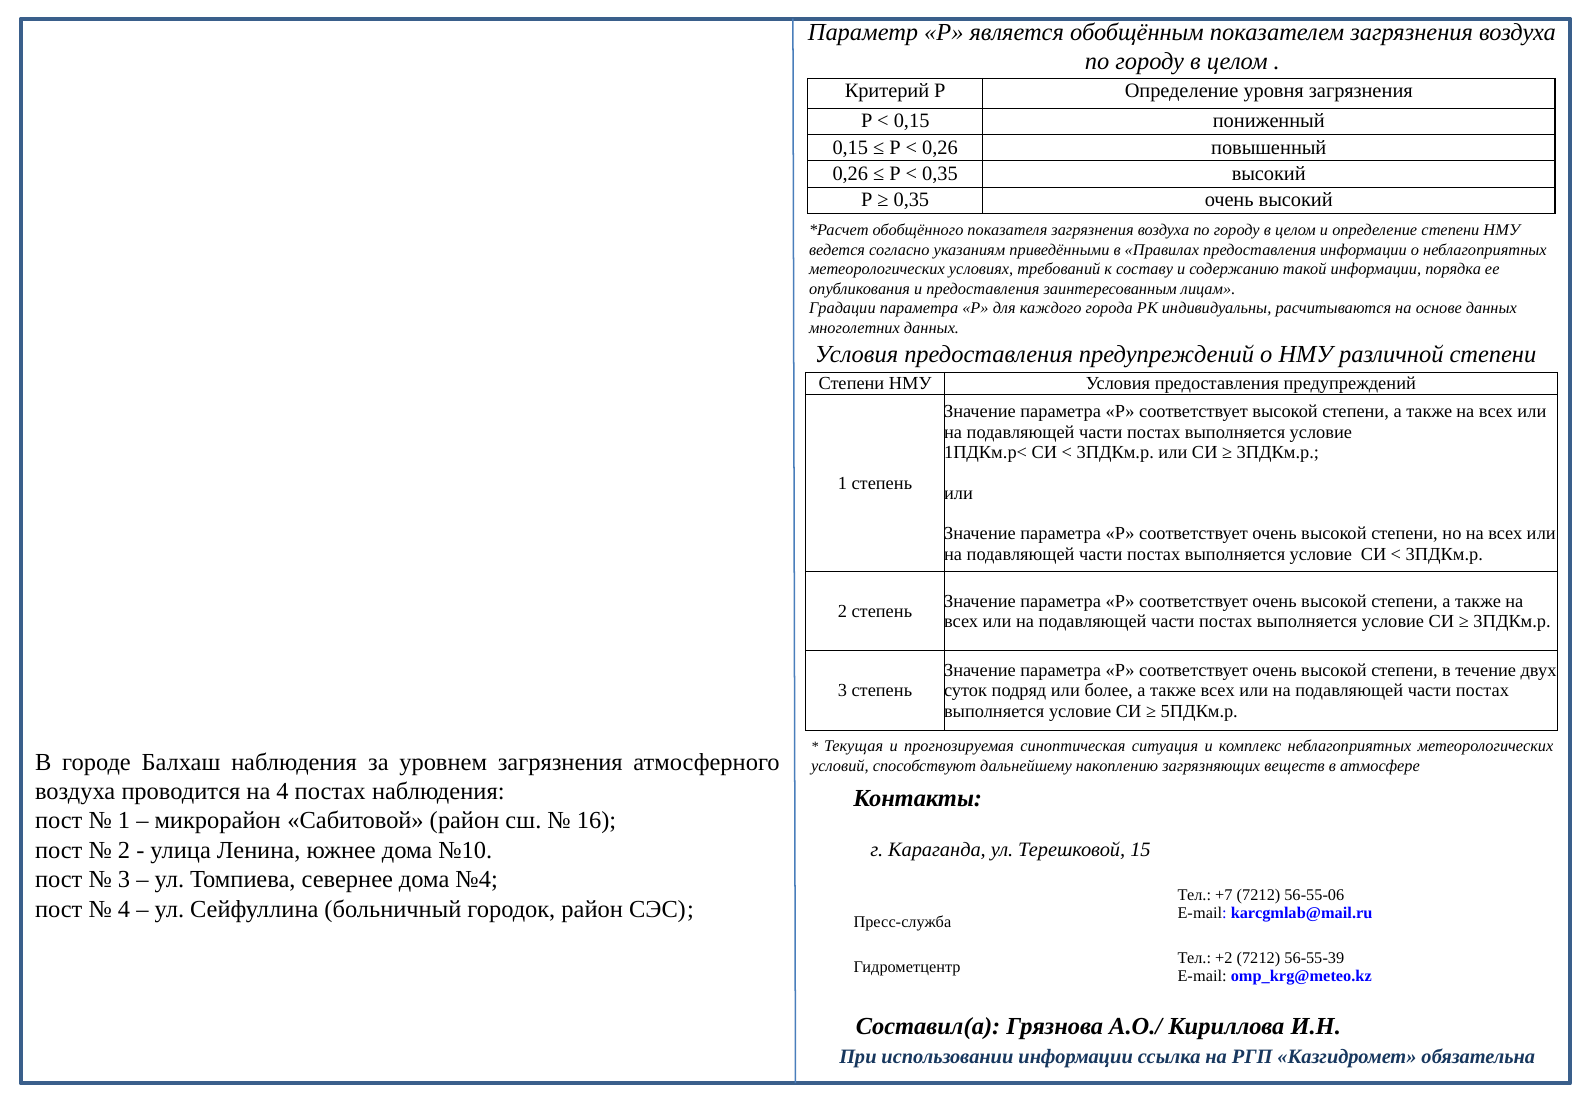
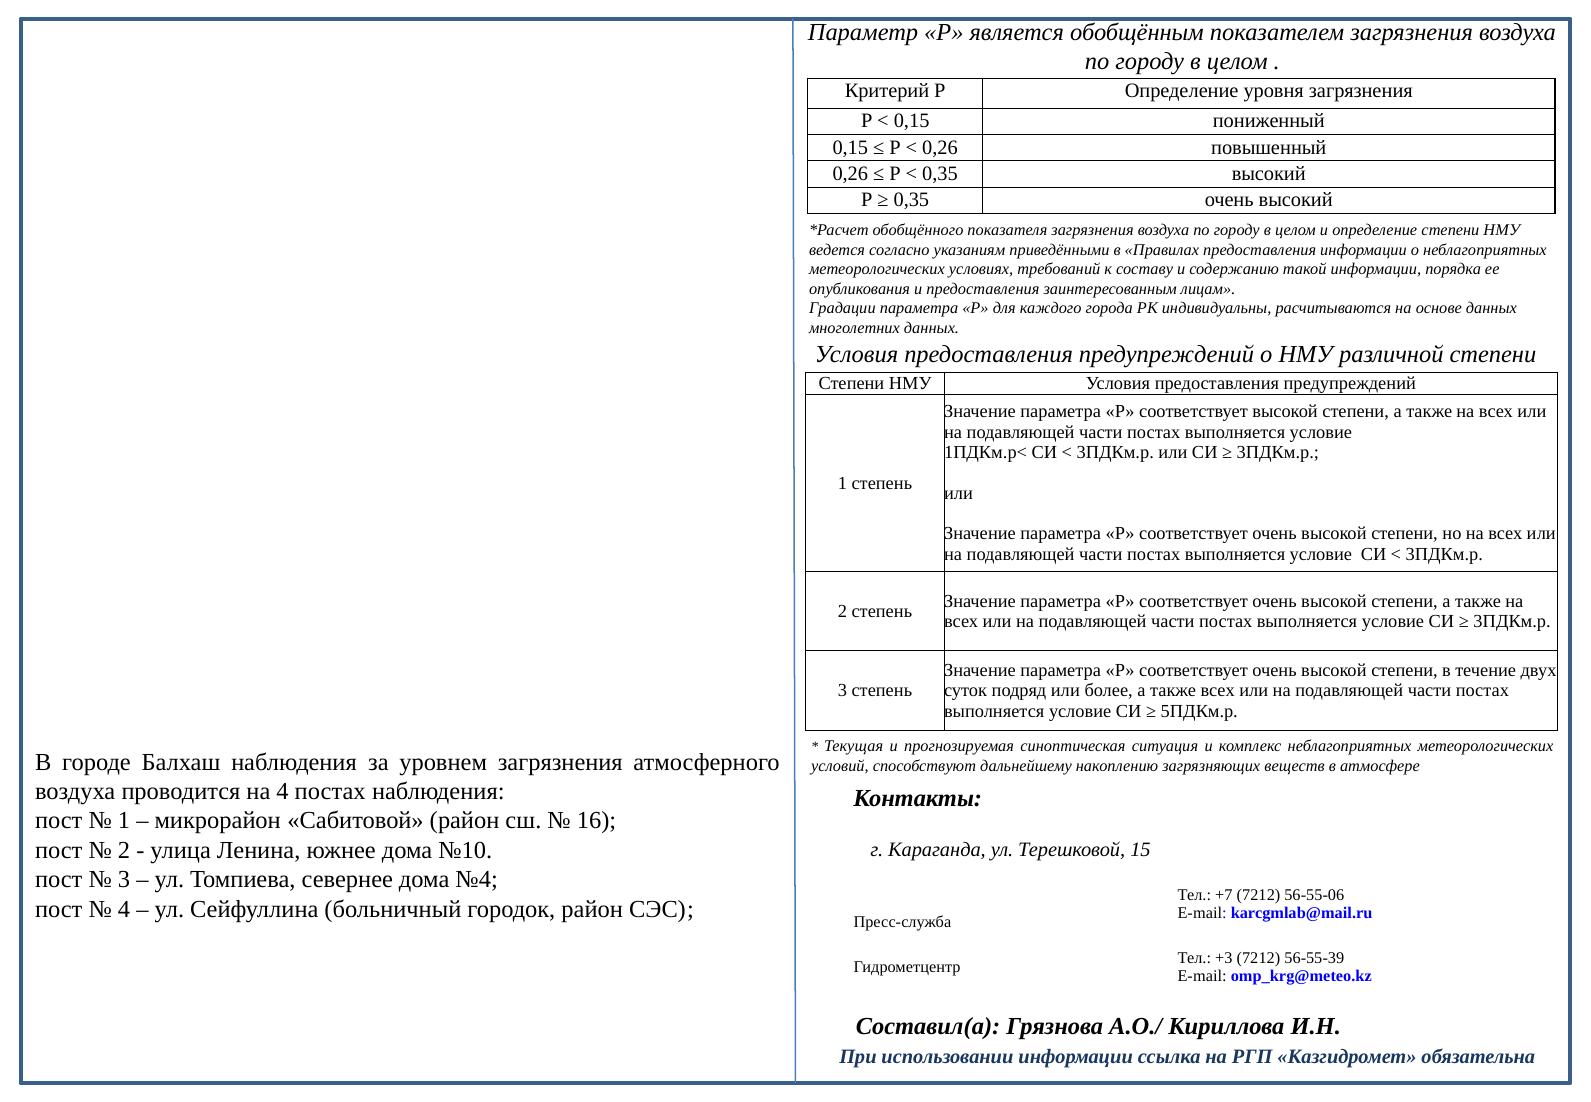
+2: +2 -> +3
